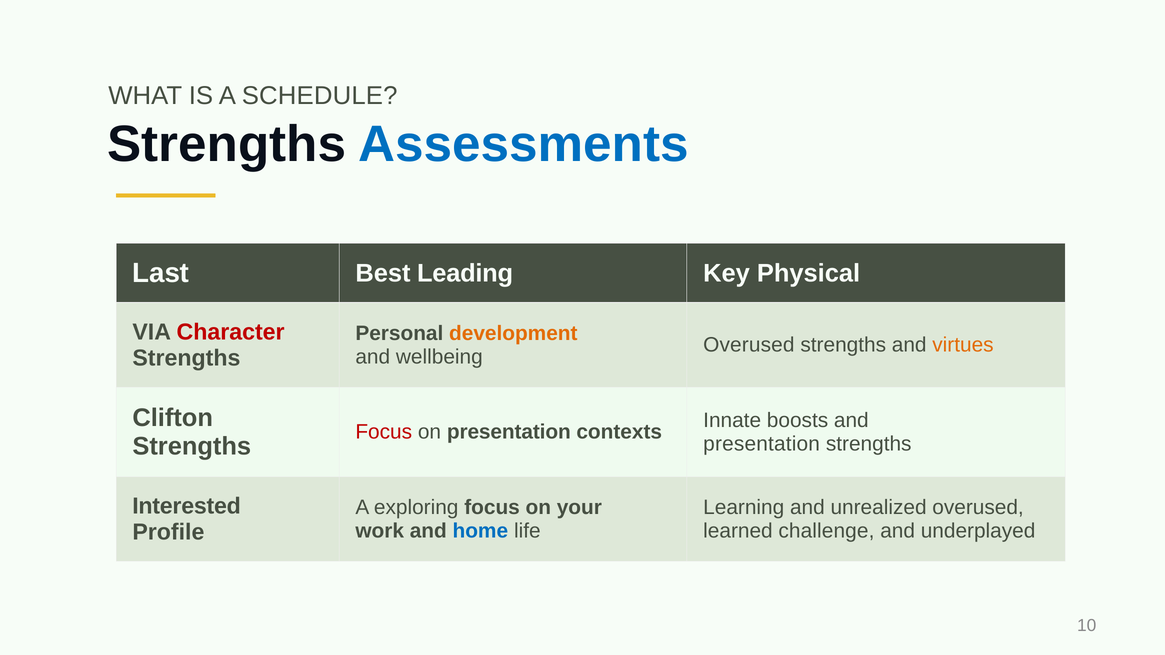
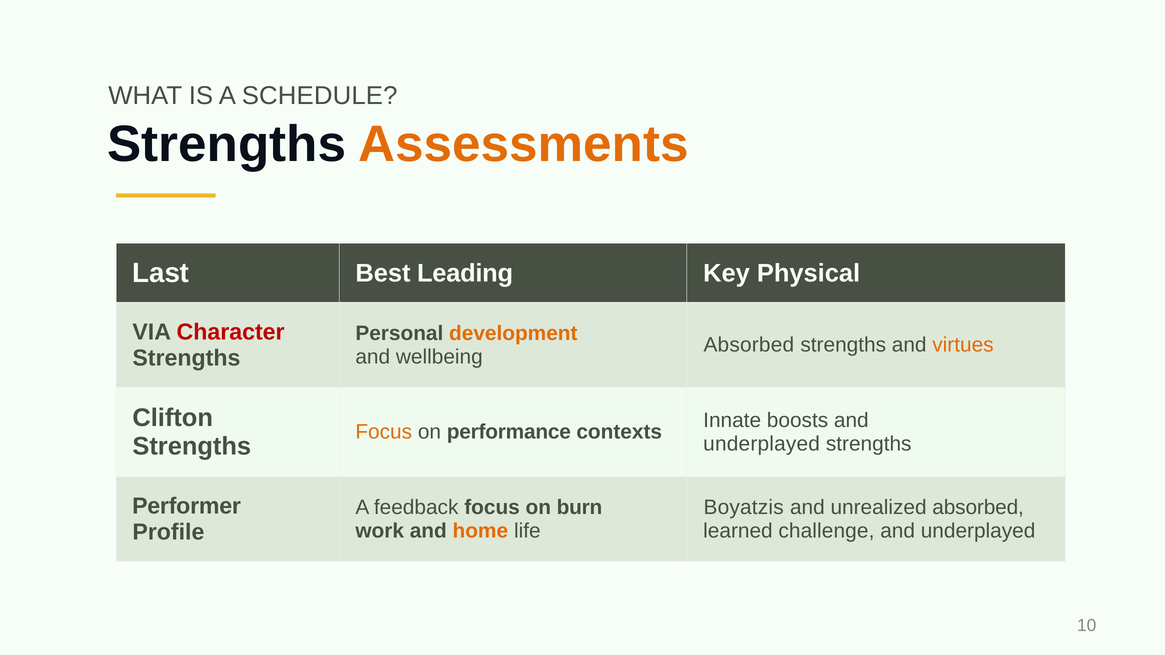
Assessments colour: blue -> orange
Overused at (749, 345): Overused -> Absorbed
Focus at (384, 432) colour: red -> orange
on presentation: presentation -> performance
presentation at (762, 444): presentation -> underplayed
Interested: Interested -> Performer
exploring: exploring -> feedback
your: your -> burn
Learning: Learning -> Boyatzis
unrealized overused: overused -> absorbed
home colour: blue -> orange
